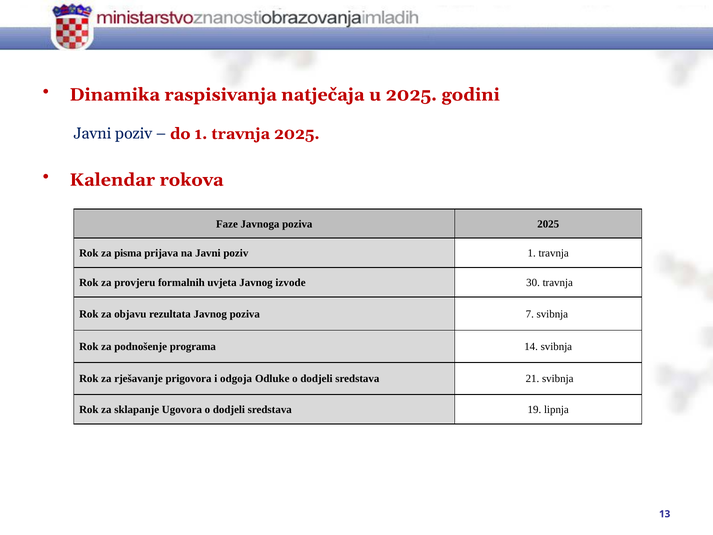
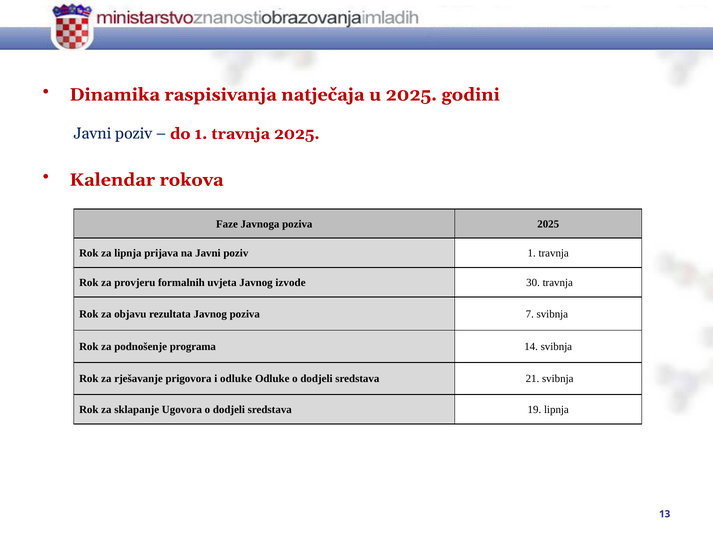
za pisma: pisma -> lipnja
i odgoja: odgoja -> odluke
